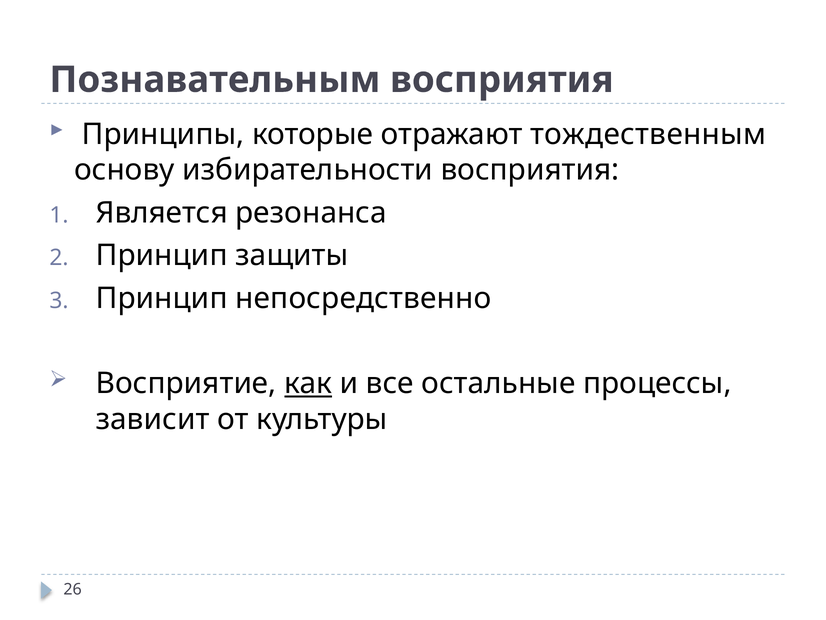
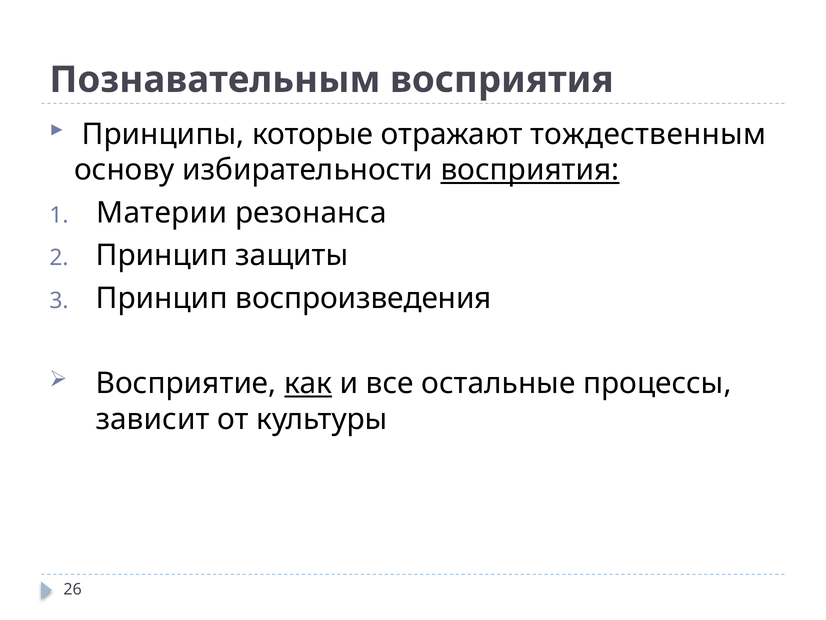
восприятия at (530, 170) underline: none -> present
Является: Является -> Материи
непосредственно: непосредственно -> воспроизведения
